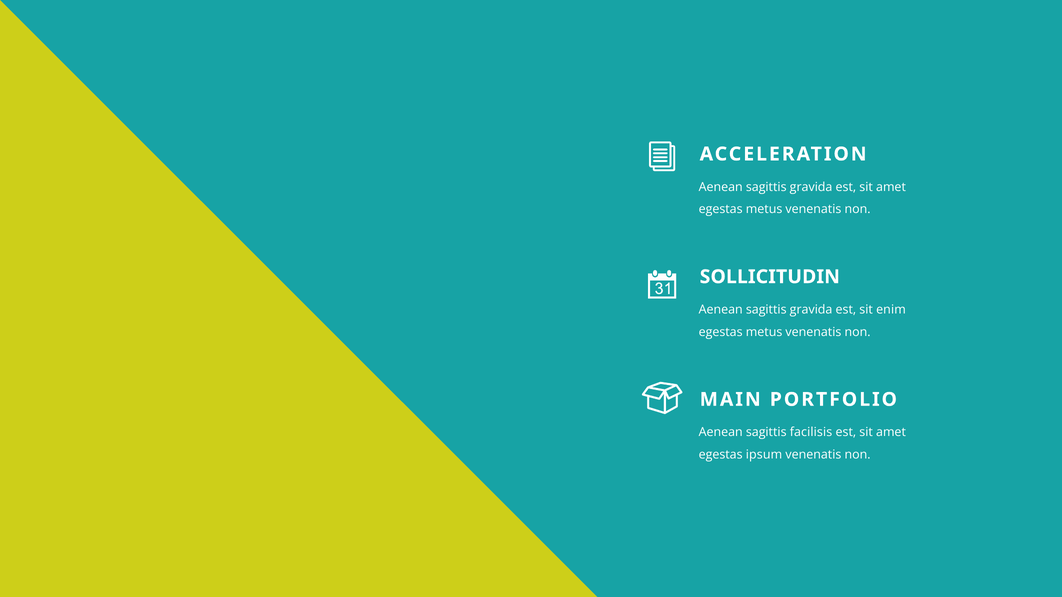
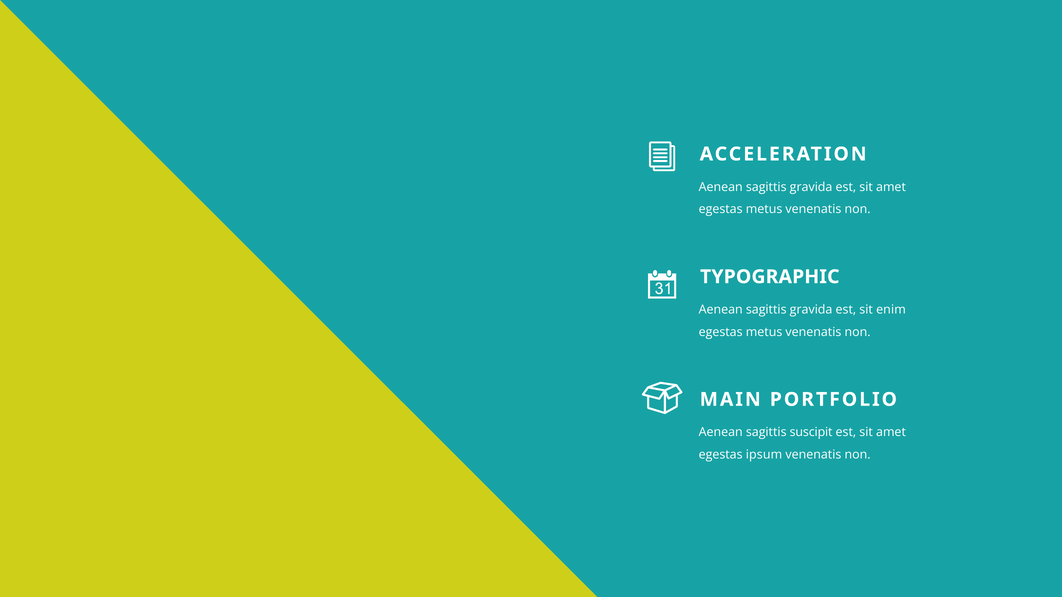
SOLLICITUDIN: SOLLICITUDIN -> TYPOGRAPHIC
facilisis: facilisis -> suscipit
